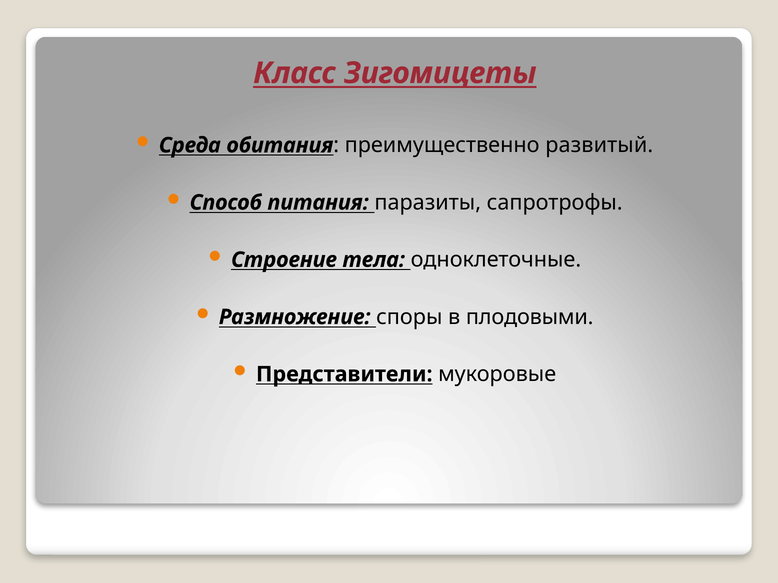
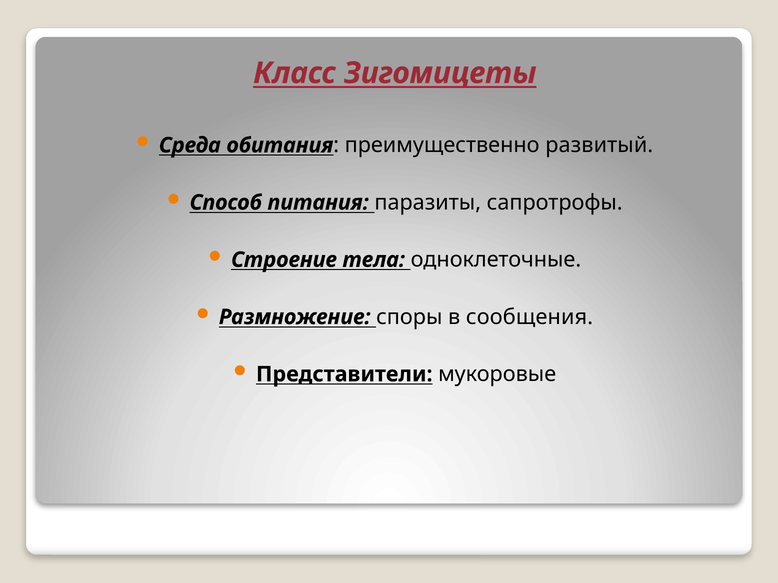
плодовыми: плодовыми -> сообщения
